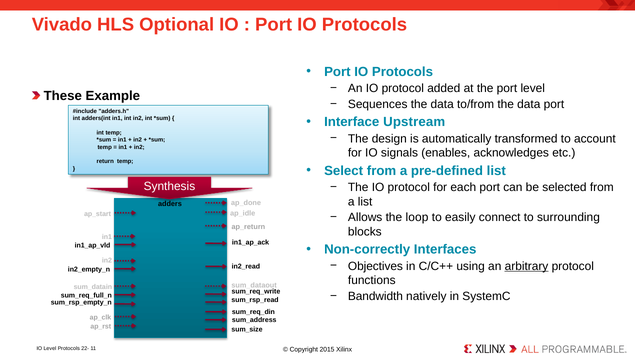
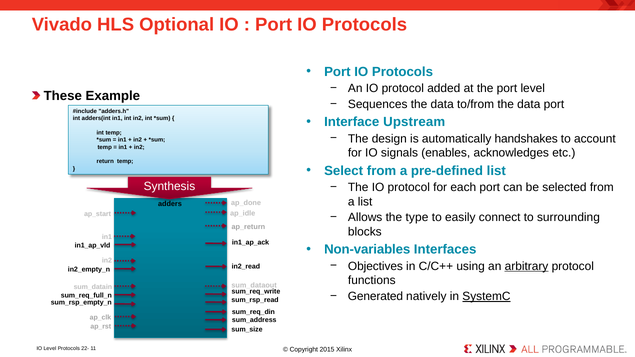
transformed: transformed -> handshakes
loop: loop -> type
Non-correctly: Non-correctly -> Non-variables
Bandwidth: Bandwidth -> Generated
SystemC underline: none -> present
